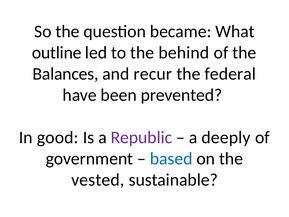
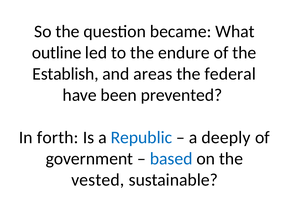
behind: behind -> endure
Balances: Balances -> Establish
recur: recur -> areas
good: good -> forth
Republic colour: purple -> blue
